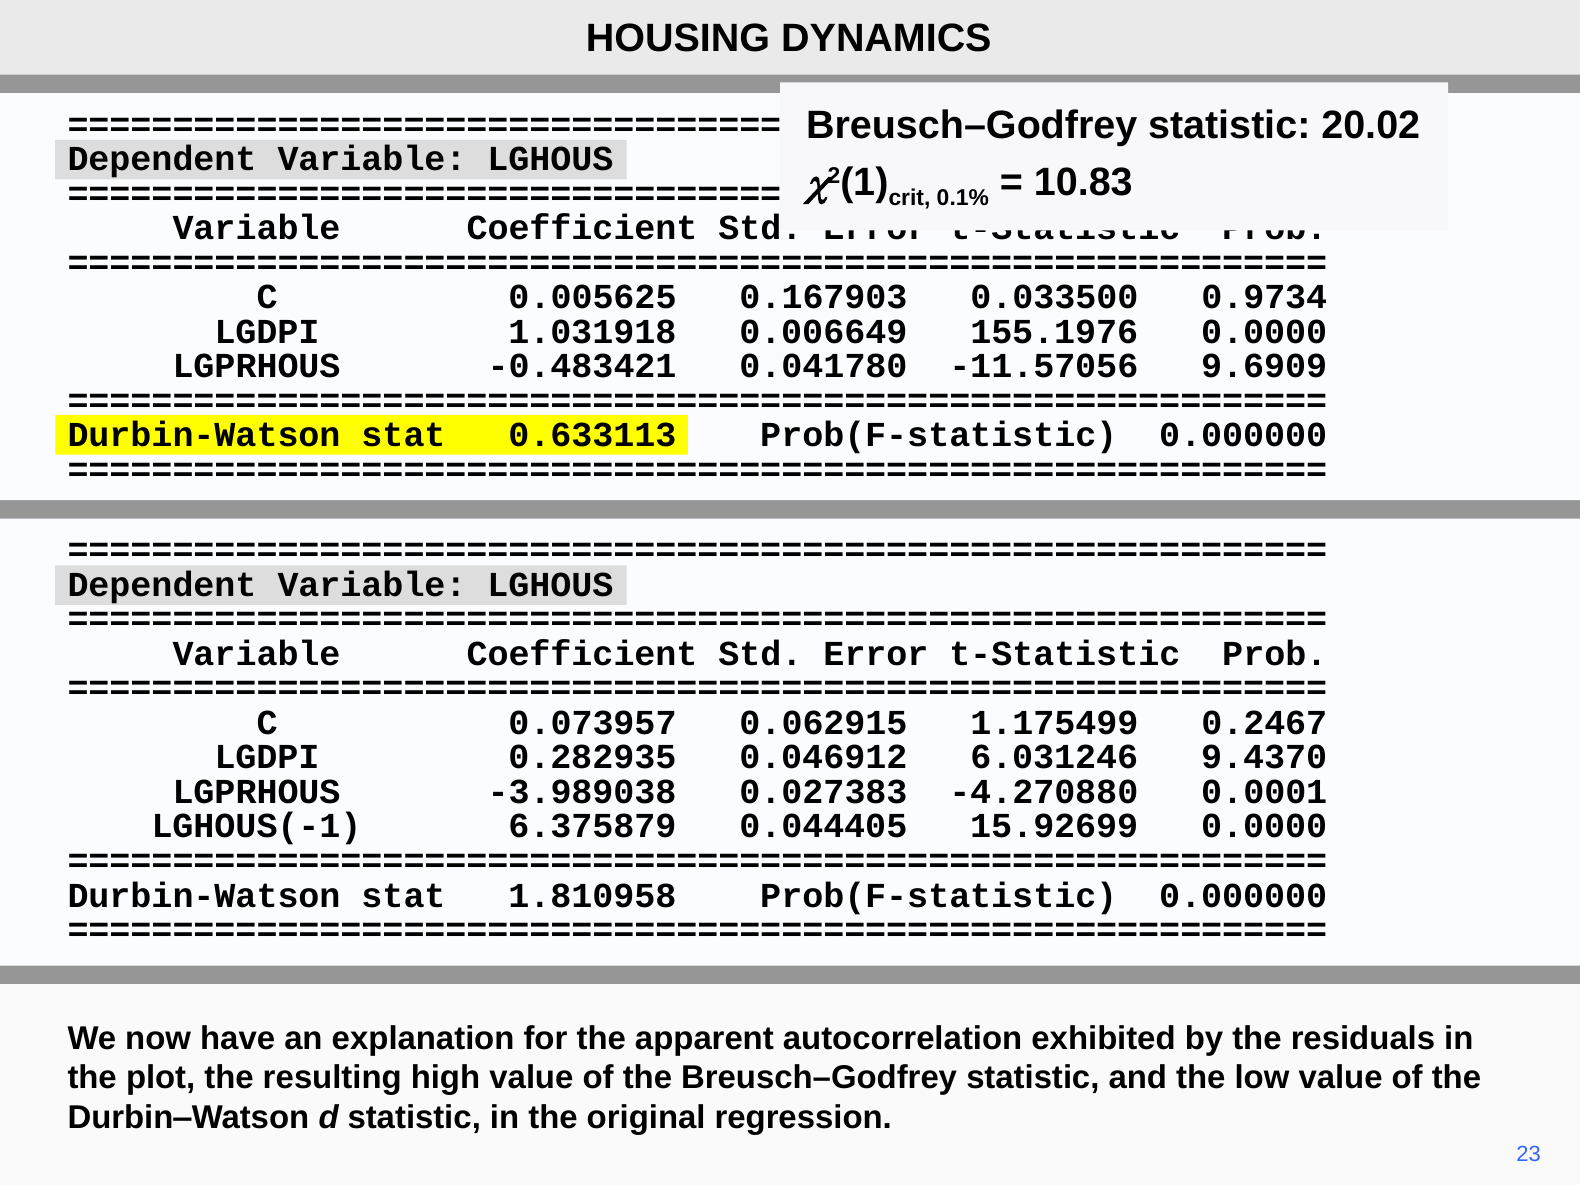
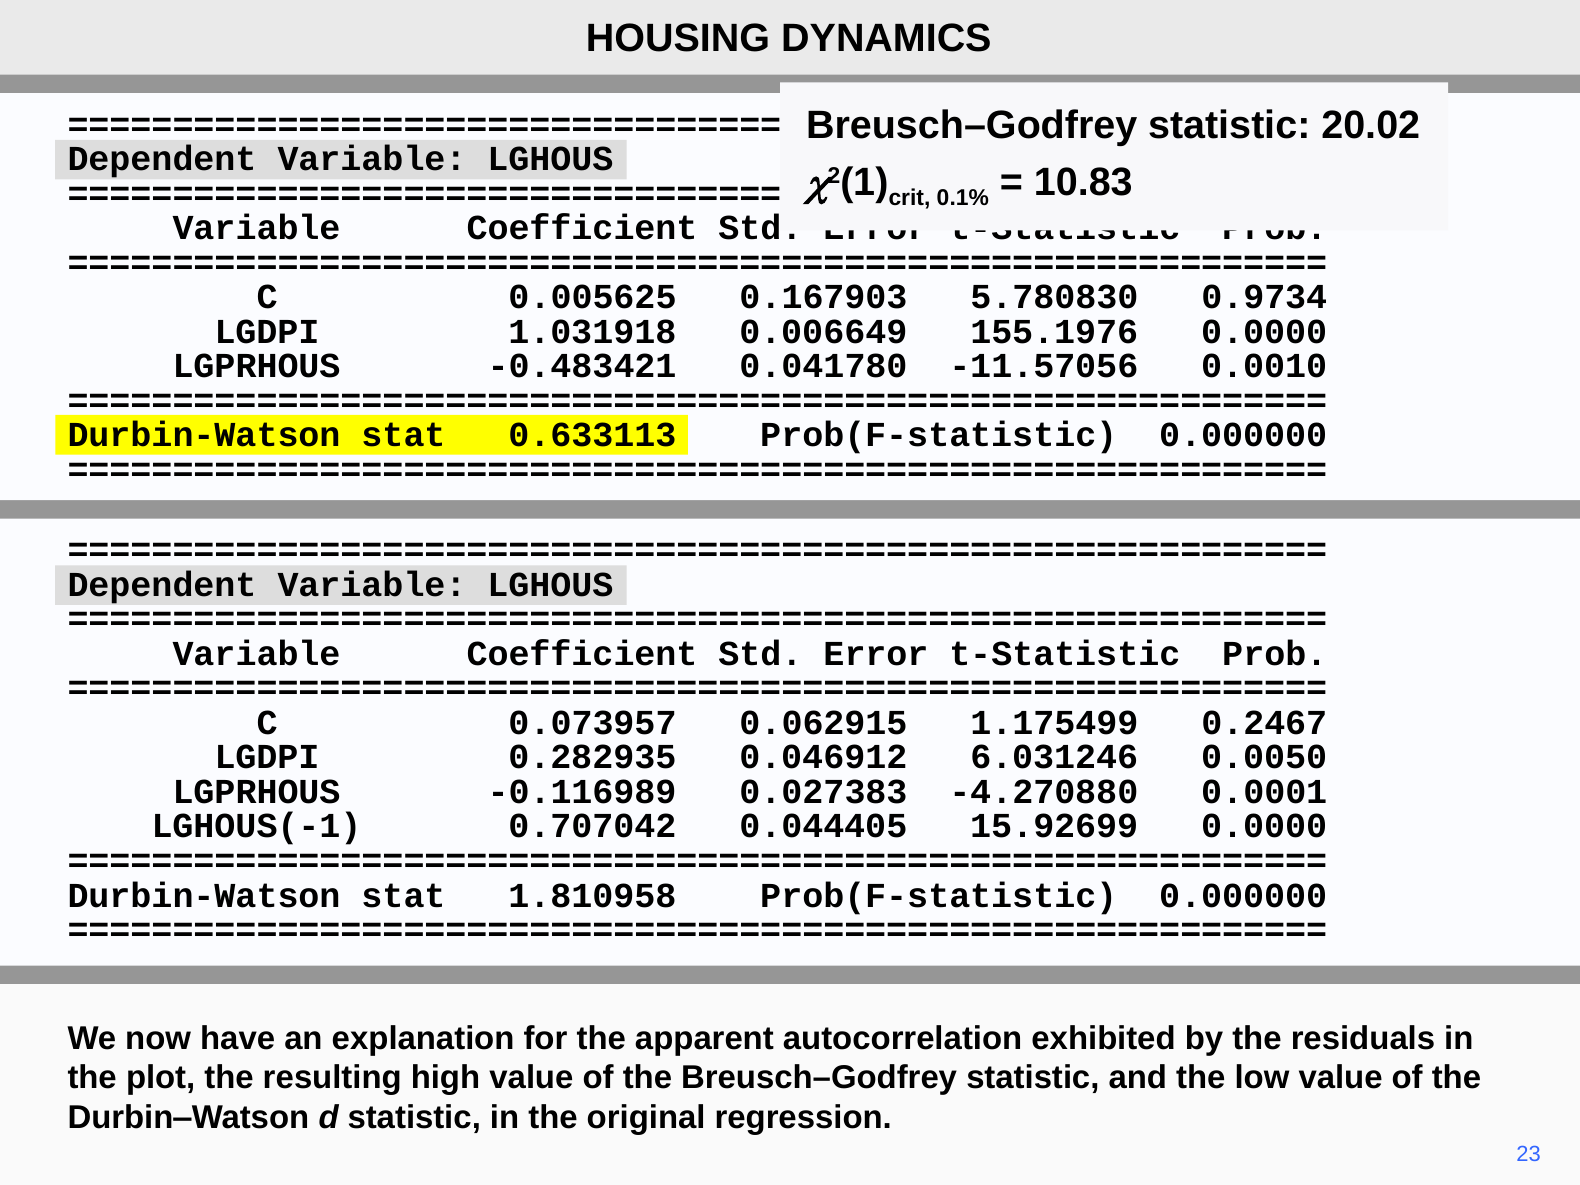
0.033500: 0.033500 -> 5.780830
9.6909: 9.6909 -> 0.0010
9.4370: 9.4370 -> 0.0050
-3.989038: -3.989038 -> -0.116989
6.375879: 6.375879 -> 0.707042
